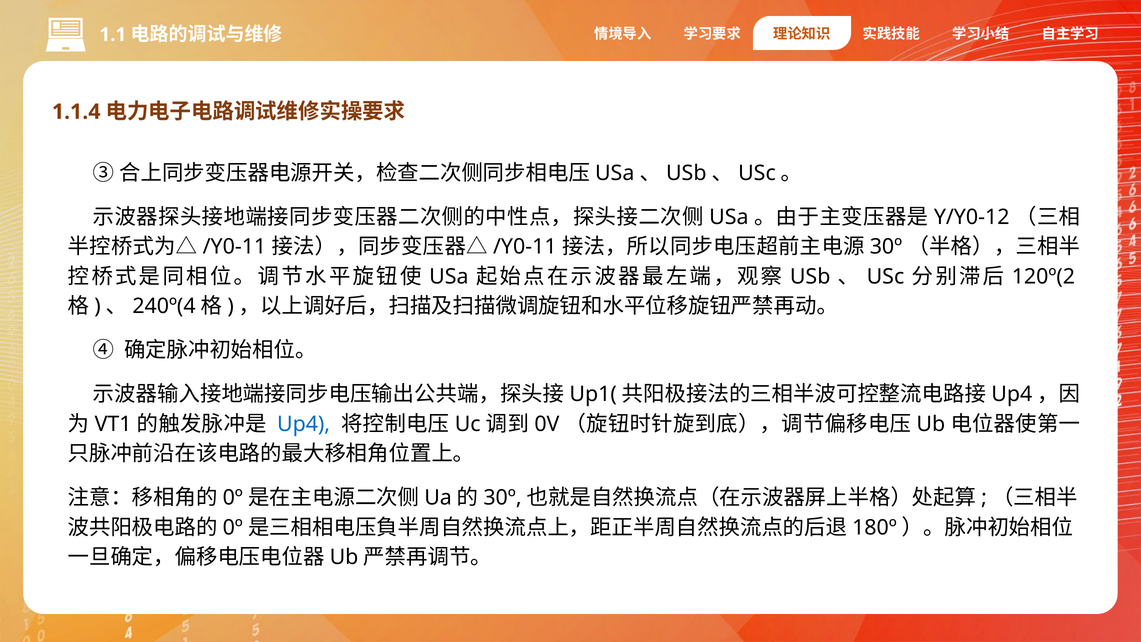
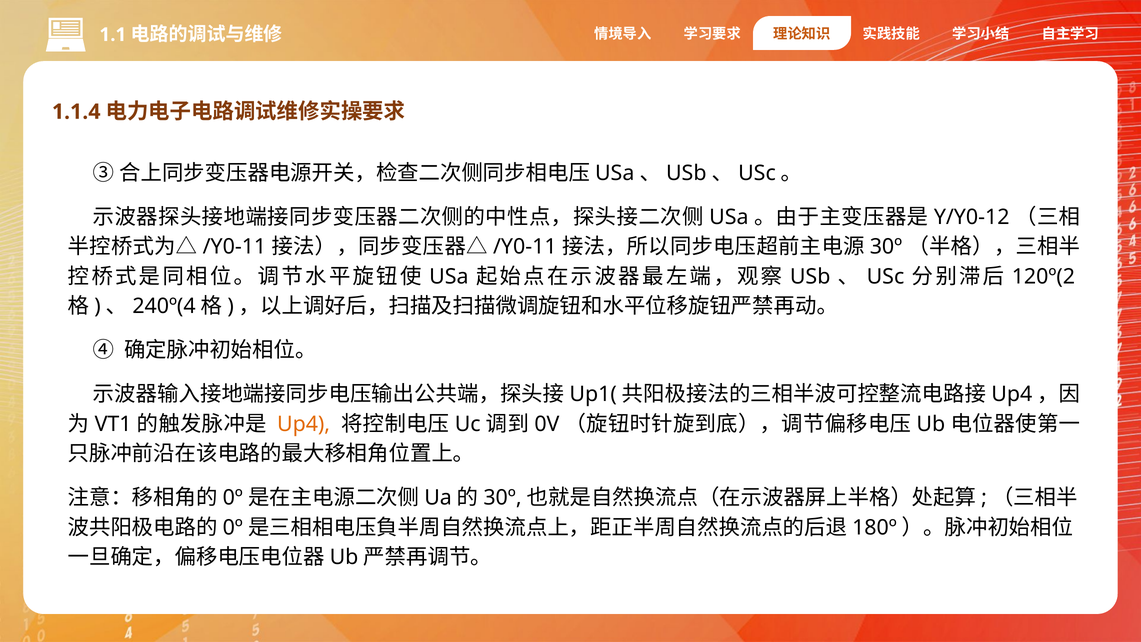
Up4 colour: blue -> orange
